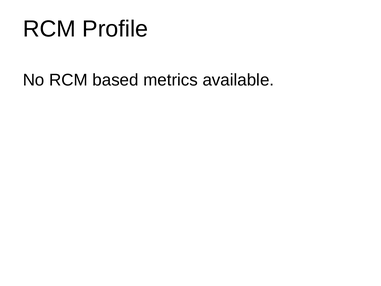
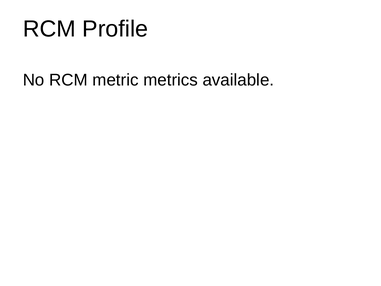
based: based -> metric
